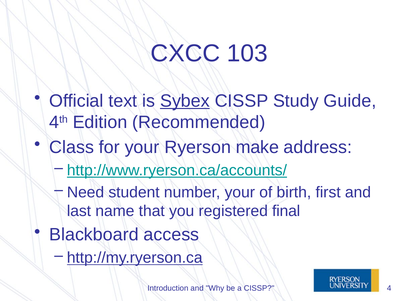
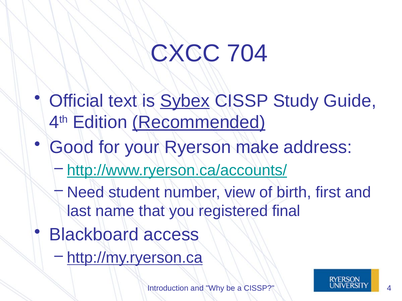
103: 103 -> 704
Recommended underline: none -> present
Class: Class -> Good
number your: your -> view
